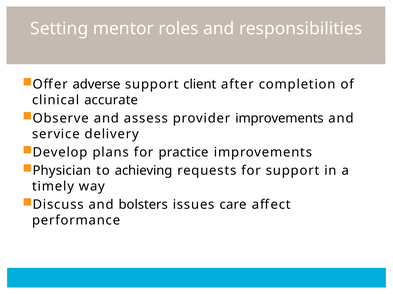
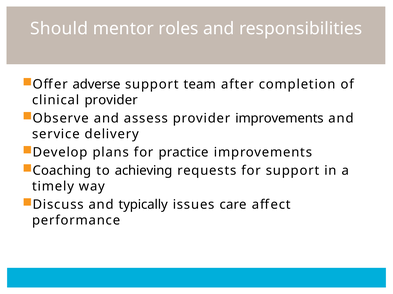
Setting: Setting -> Should
client: client -> team
clinical accurate: accurate -> provider
Physician: Physician -> Coaching
bolsters: bolsters -> typically
